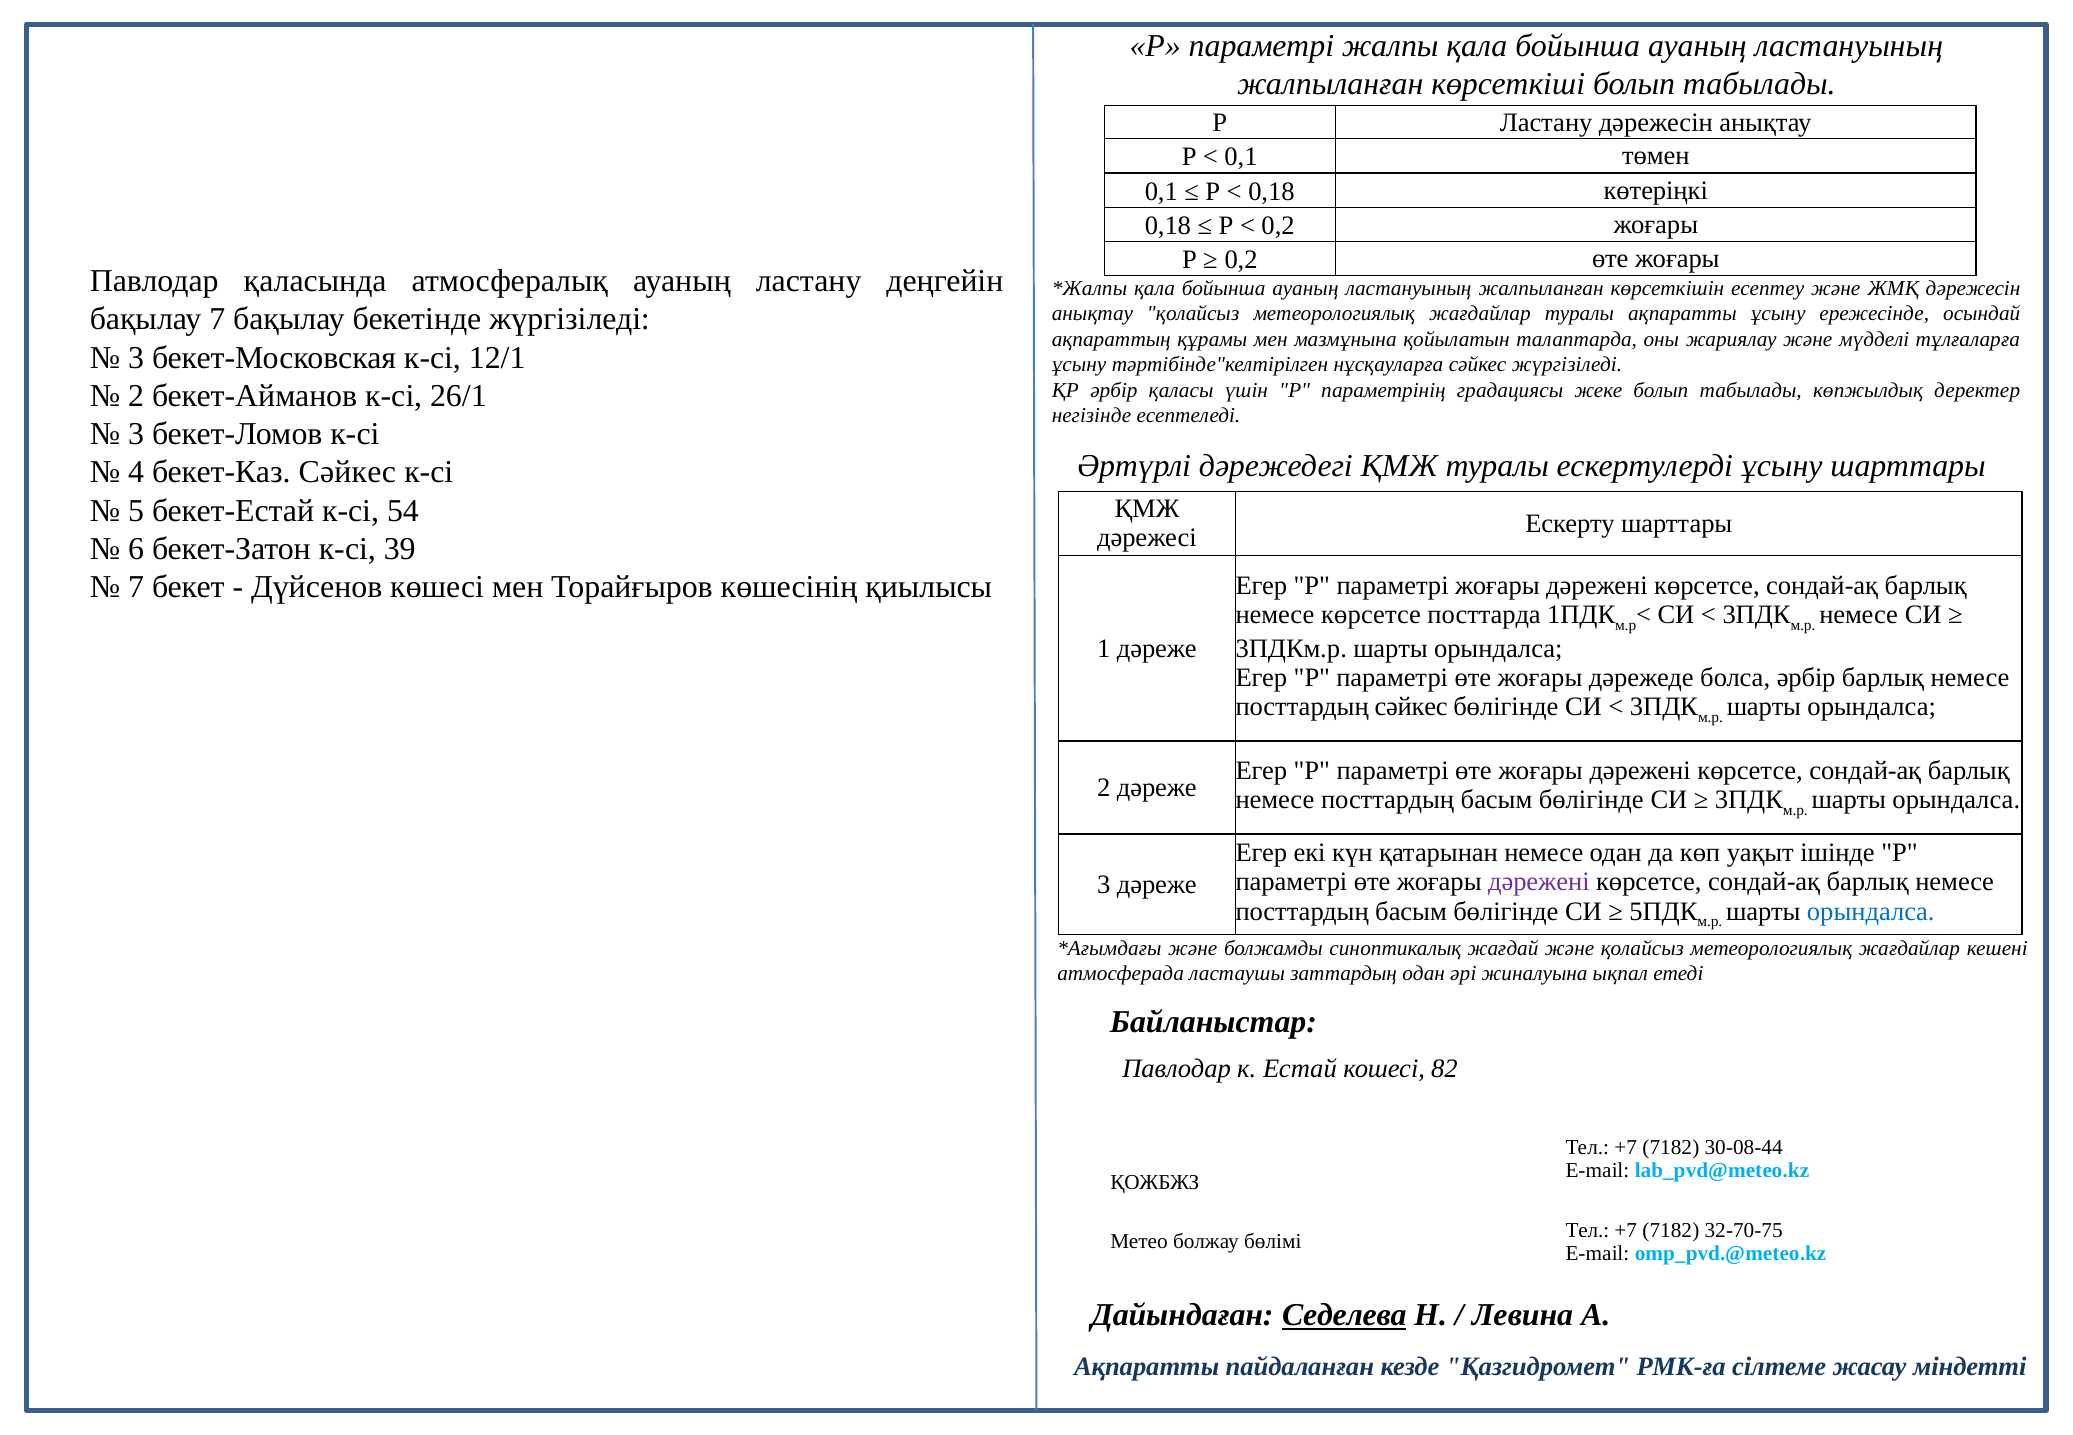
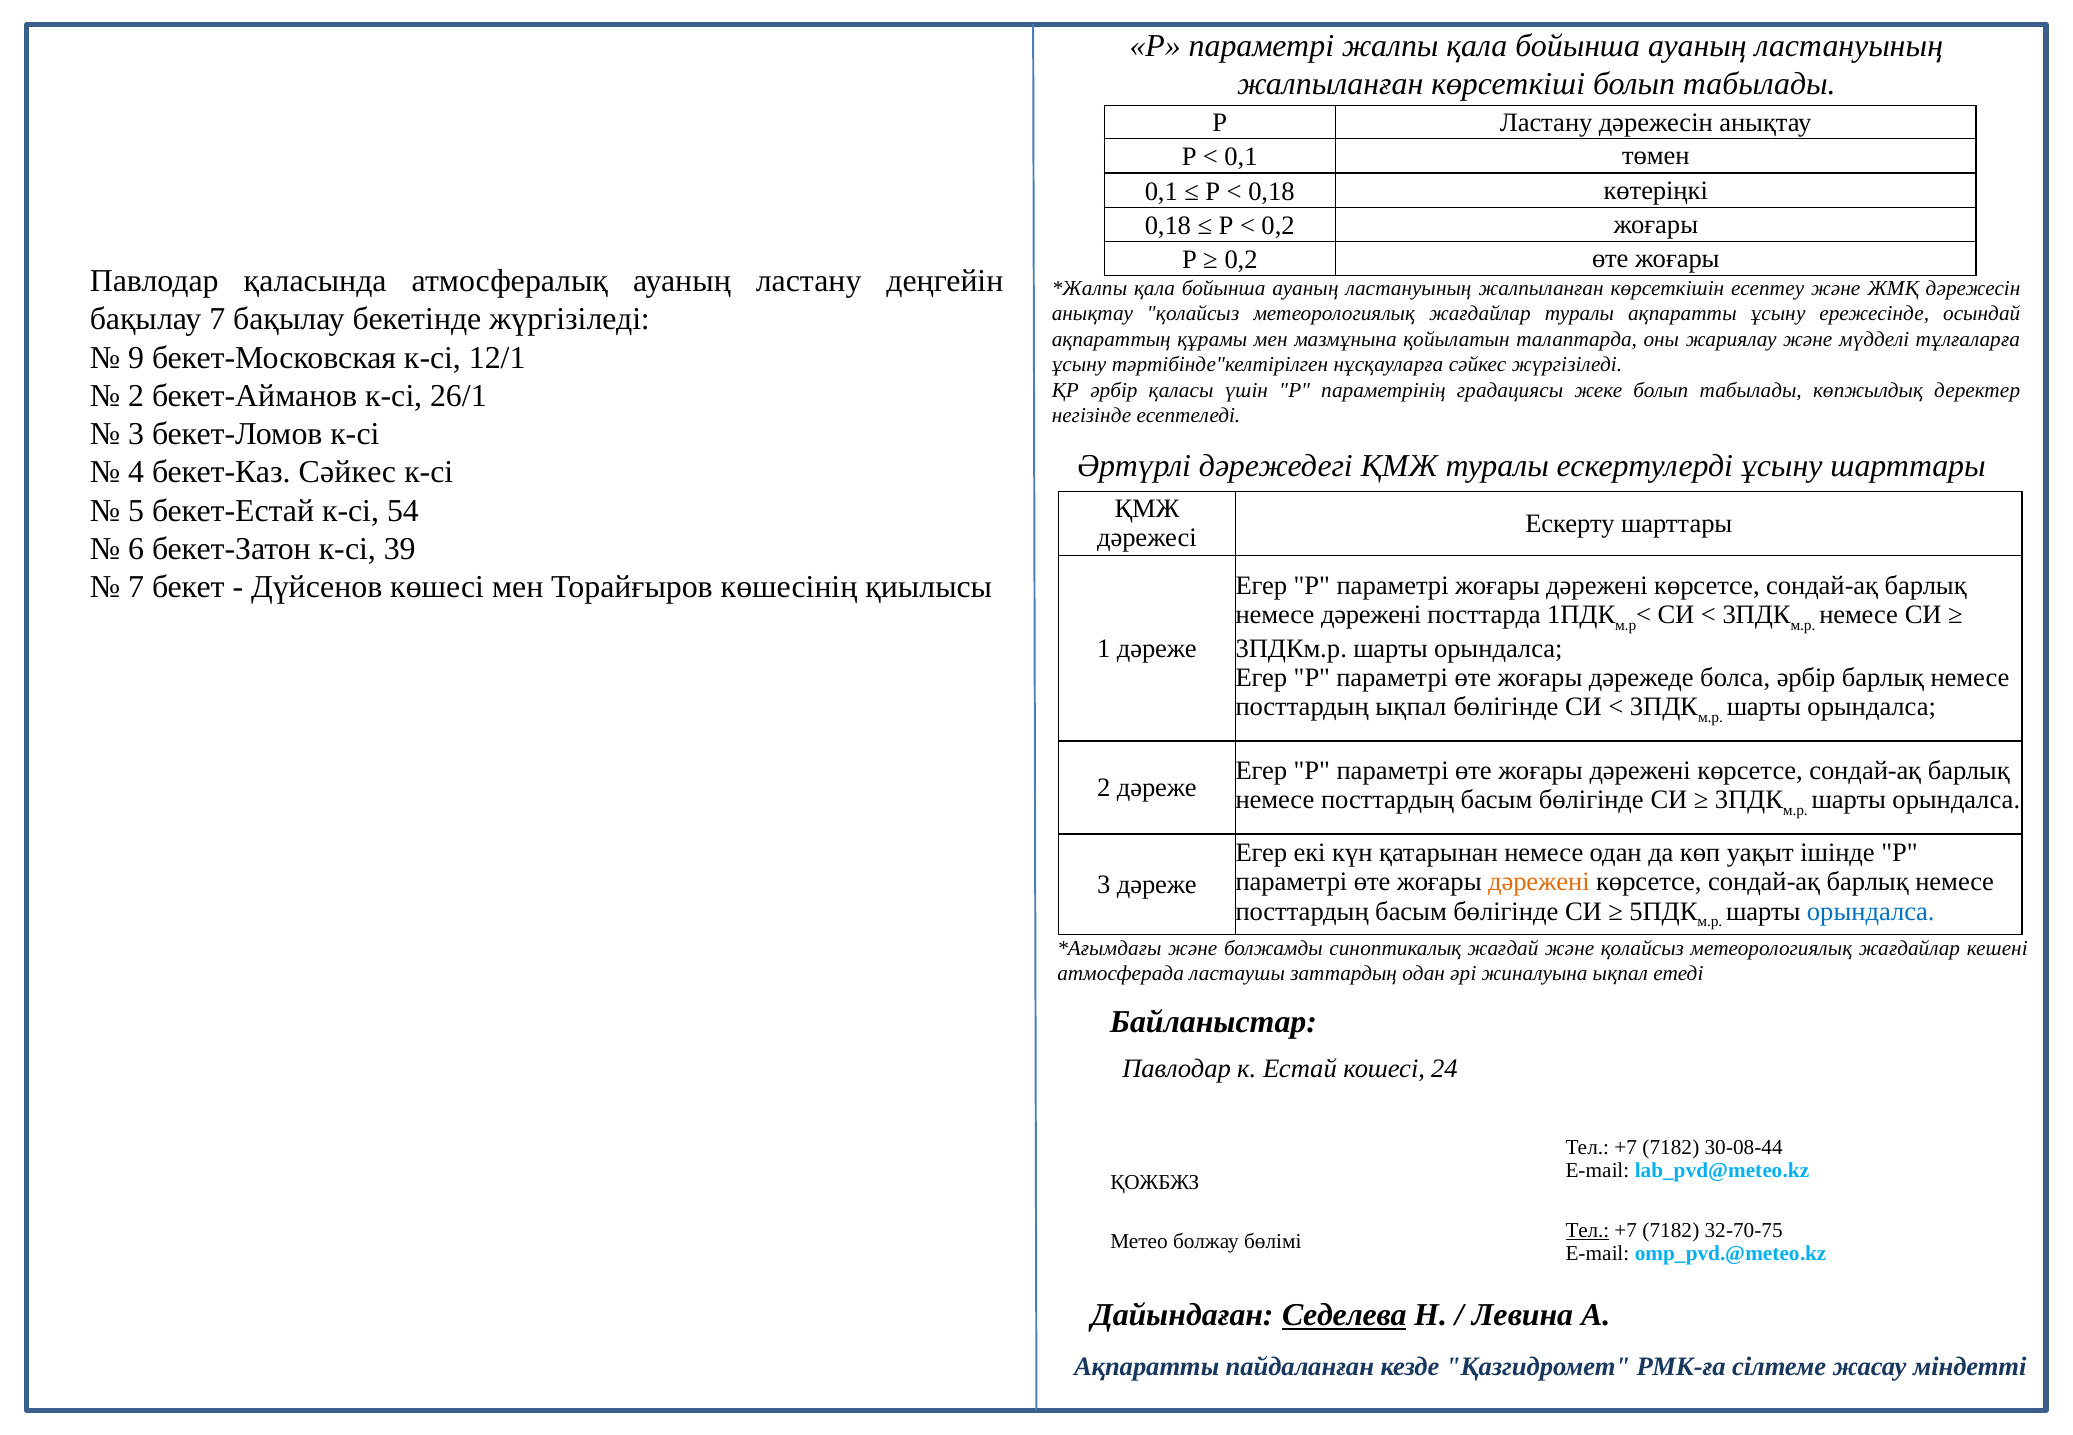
3 at (136, 358): 3 -> 9
немесе көрсетсе: көрсетсе -> дәрежені
посттардың сәйкес: сәйкес -> ықпал
дәрежені at (1539, 882) colour: purple -> orange
82: 82 -> 24
Тел at (1587, 1230) underline: none -> present
